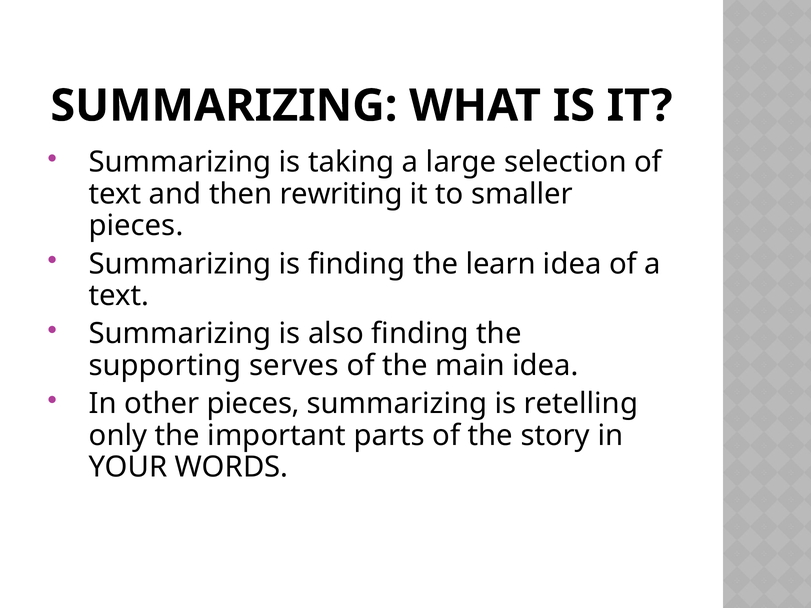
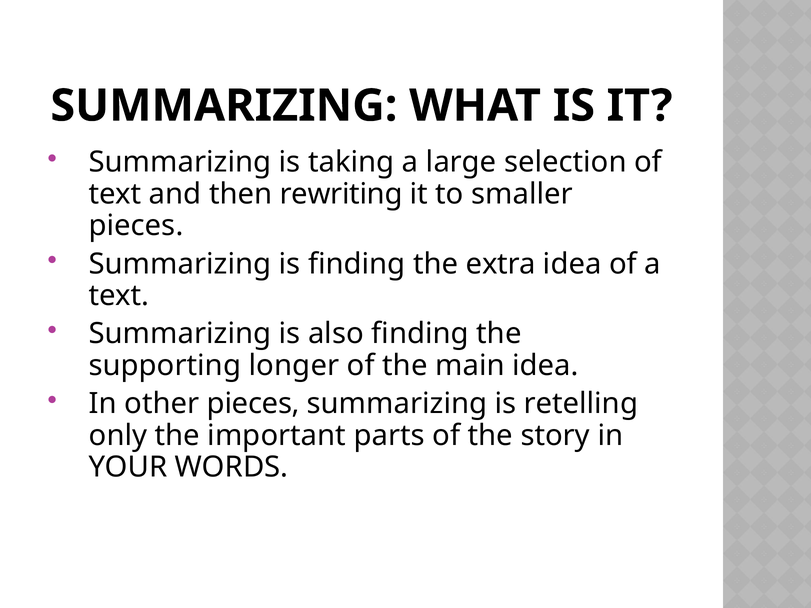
learn: learn -> extra
serves: serves -> longer
